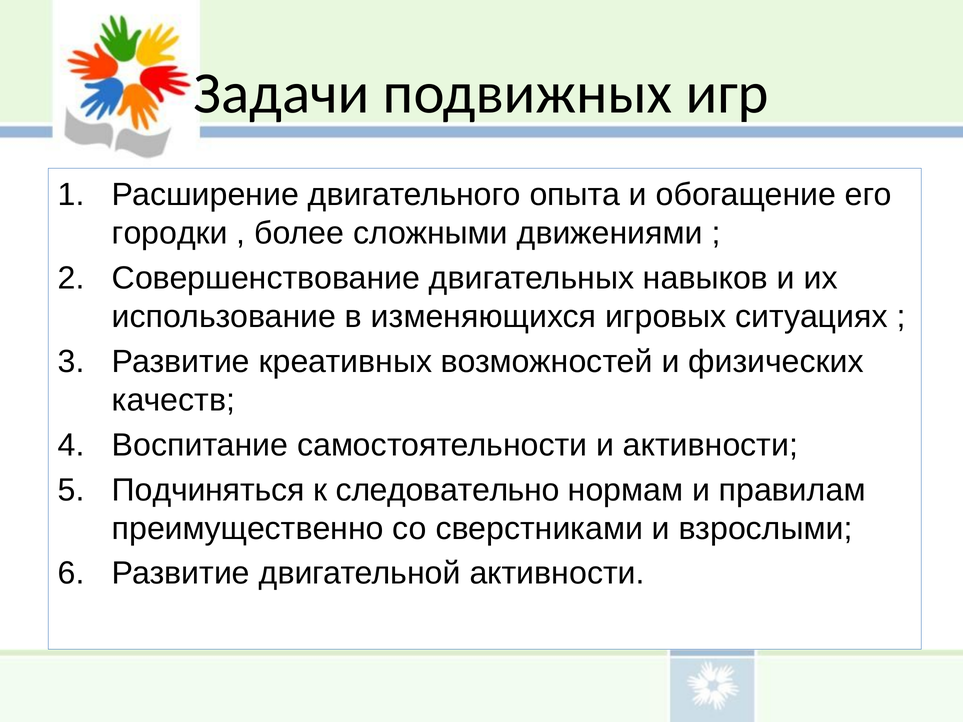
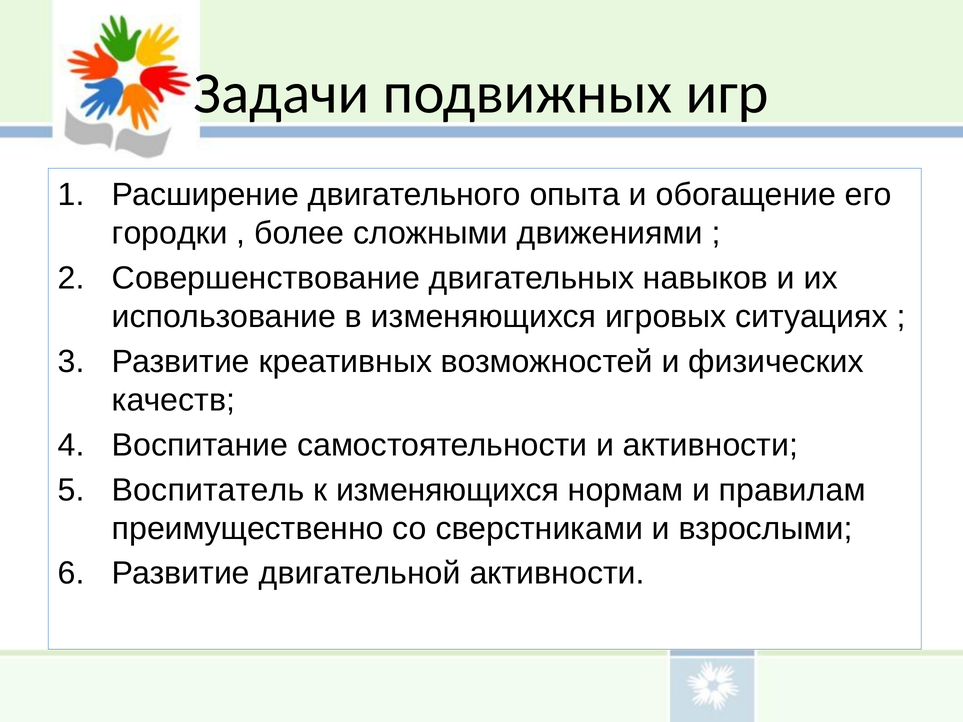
Подчиняться: Подчиняться -> Воспитатель
к следовательно: следовательно -> изменяющихся
